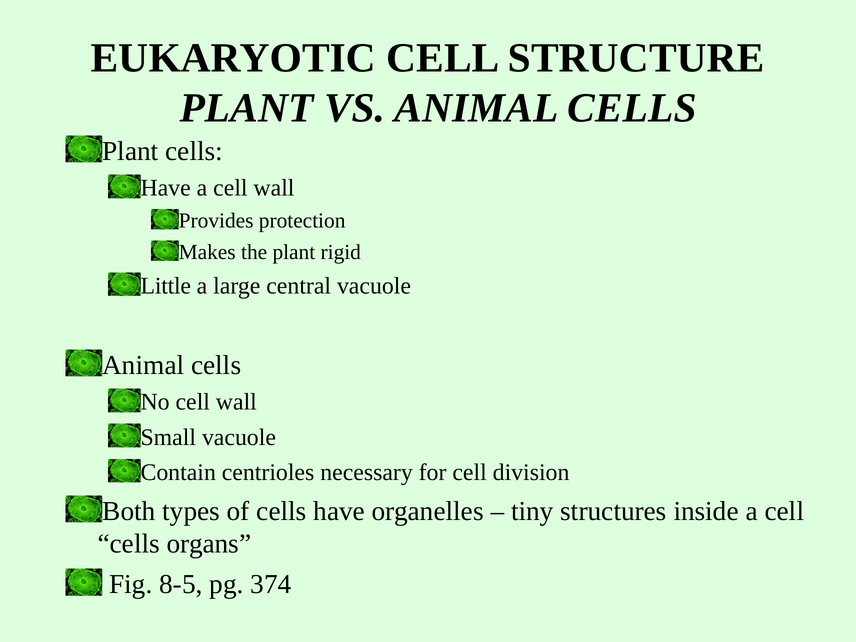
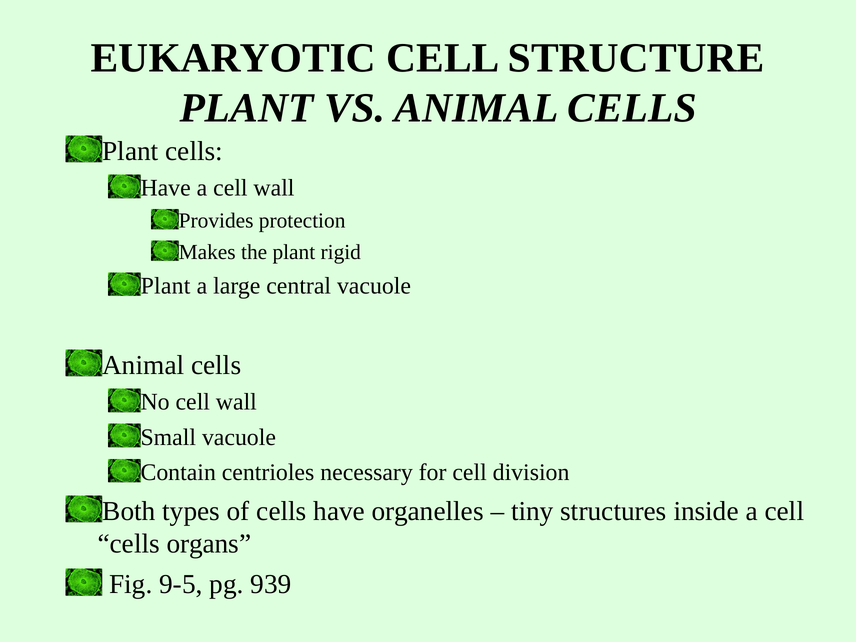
Little at (166, 286): Little -> Plant
8-5: 8-5 -> 9-5
374: 374 -> 939
